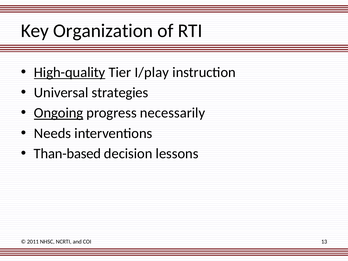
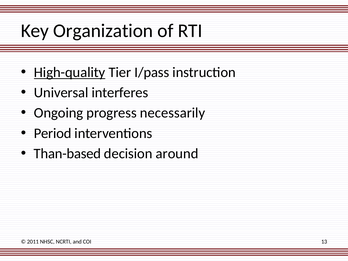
I/play: I/play -> I/pass
strategies: strategies -> interferes
Ongoing underline: present -> none
Needs: Needs -> Period
lessons: lessons -> around
